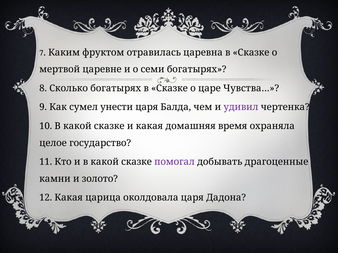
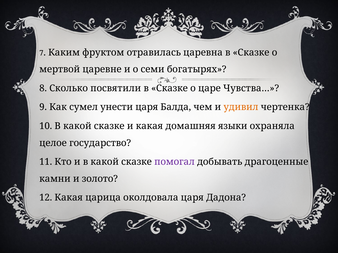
Сколько богатырях: богатырях -> посвятили
удивил colour: purple -> orange
время: время -> языки
